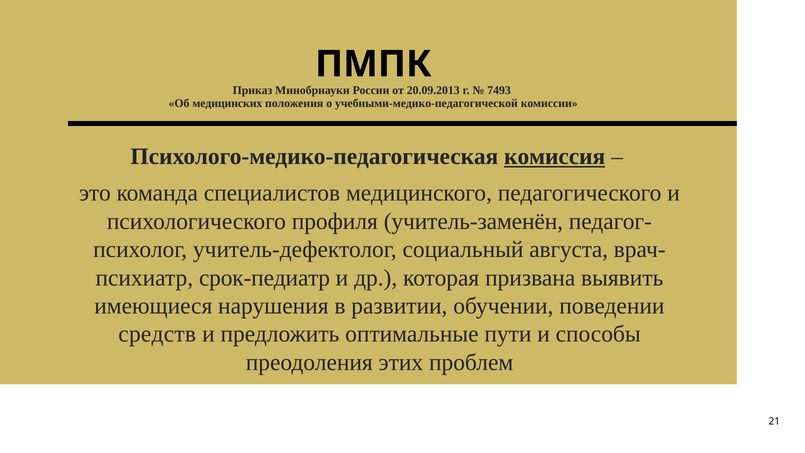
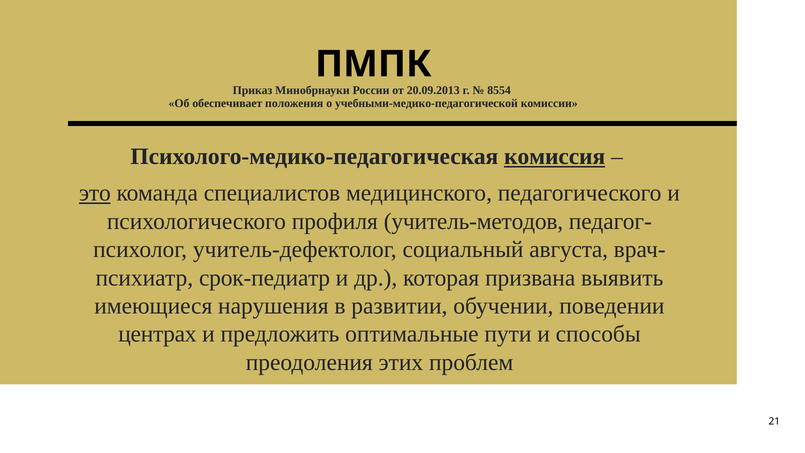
7493: 7493 -> 8554
медицинских: медицинских -> обеспечивает
это underline: none -> present
учитель-заменён: учитель-заменён -> учитель-методов
средств: средств -> центрах
